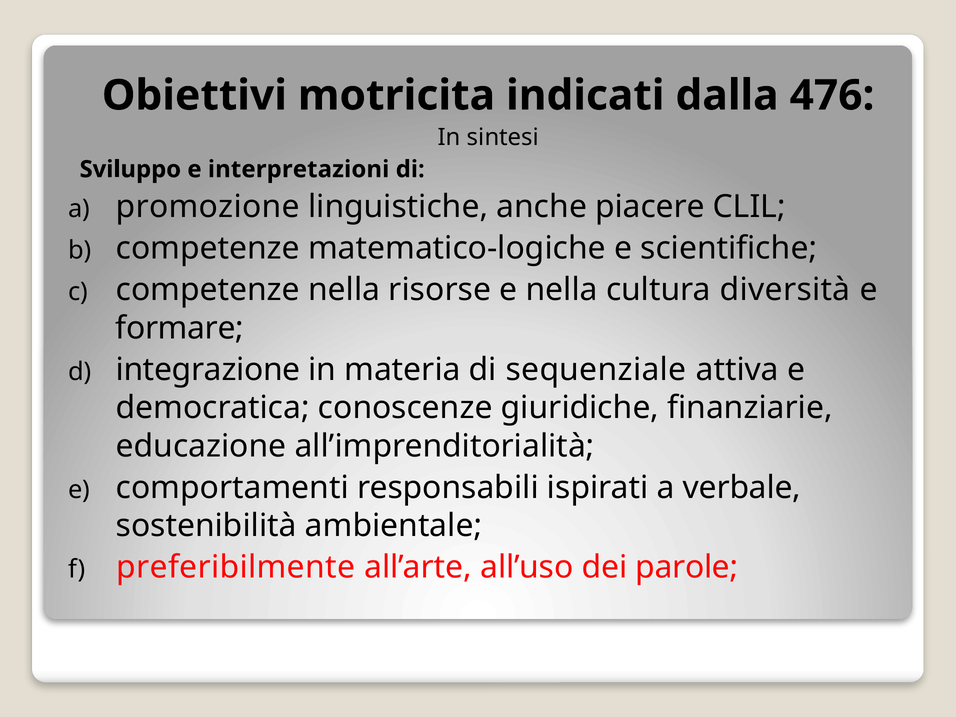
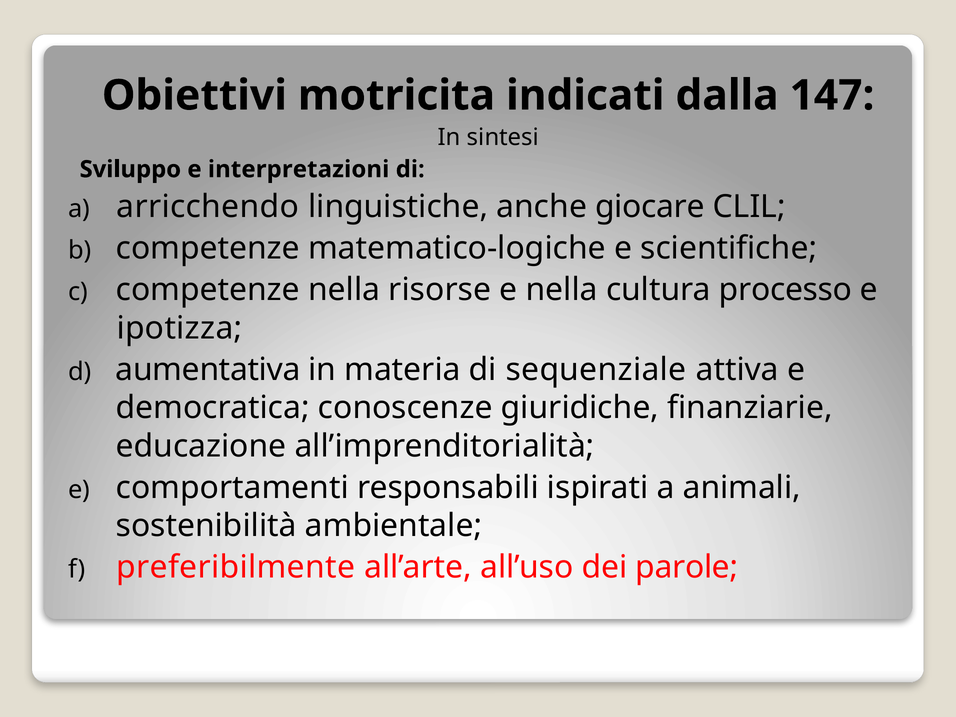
476: 476 -> 147
promozione: promozione -> arricchendo
piacere: piacere -> giocare
diversità: diversità -> processo
formare: formare -> ipotizza
integrazione: integrazione -> aumentativa
verbale: verbale -> animali
